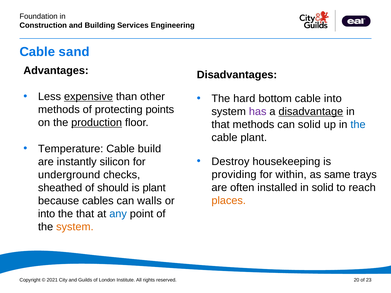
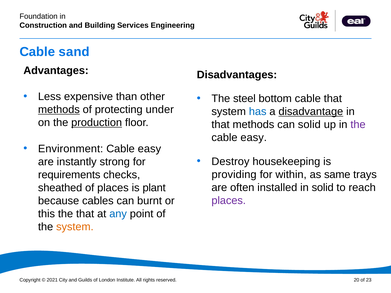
expensive underline: present -> none
hard: hard -> steel
cable into: into -> that
methods at (59, 110) underline: none -> present
points: points -> under
has colour: purple -> blue
the at (358, 125) colour: blue -> purple
plant at (254, 138): plant -> easy
Temperature: Temperature -> Environment
build at (149, 149): build -> easy
silicon: silicon -> strong
underground: underground -> requirements
of should: should -> places
places at (229, 201) colour: orange -> purple
walls: walls -> burnt
into at (47, 214): into -> this
